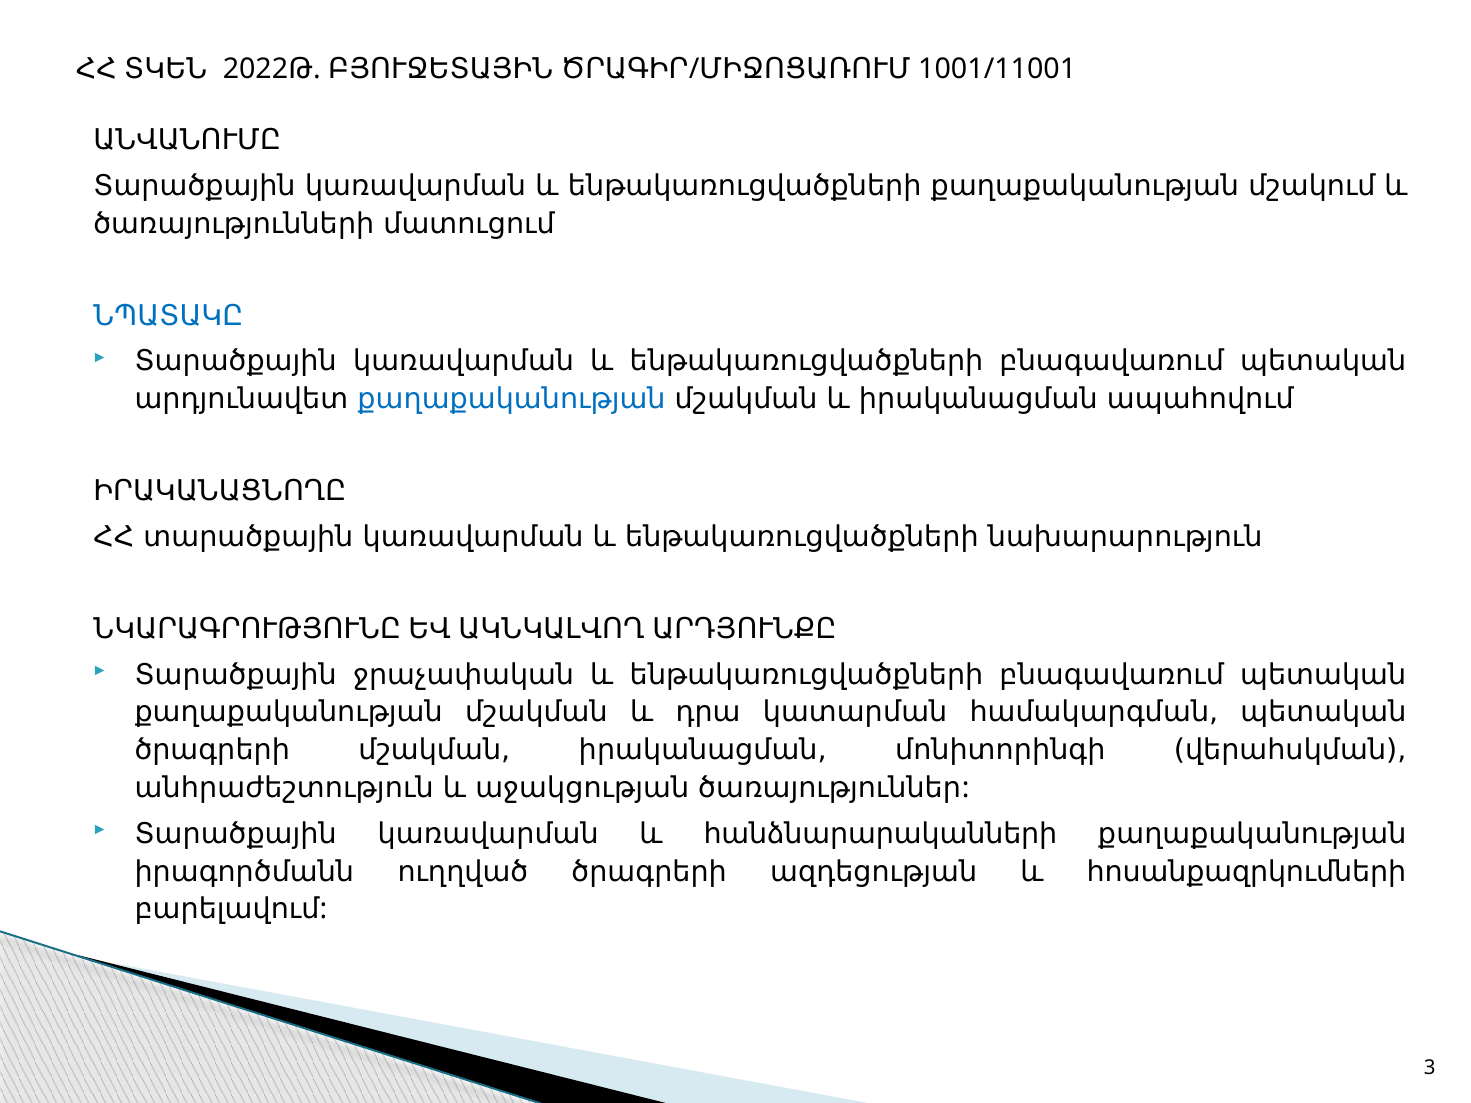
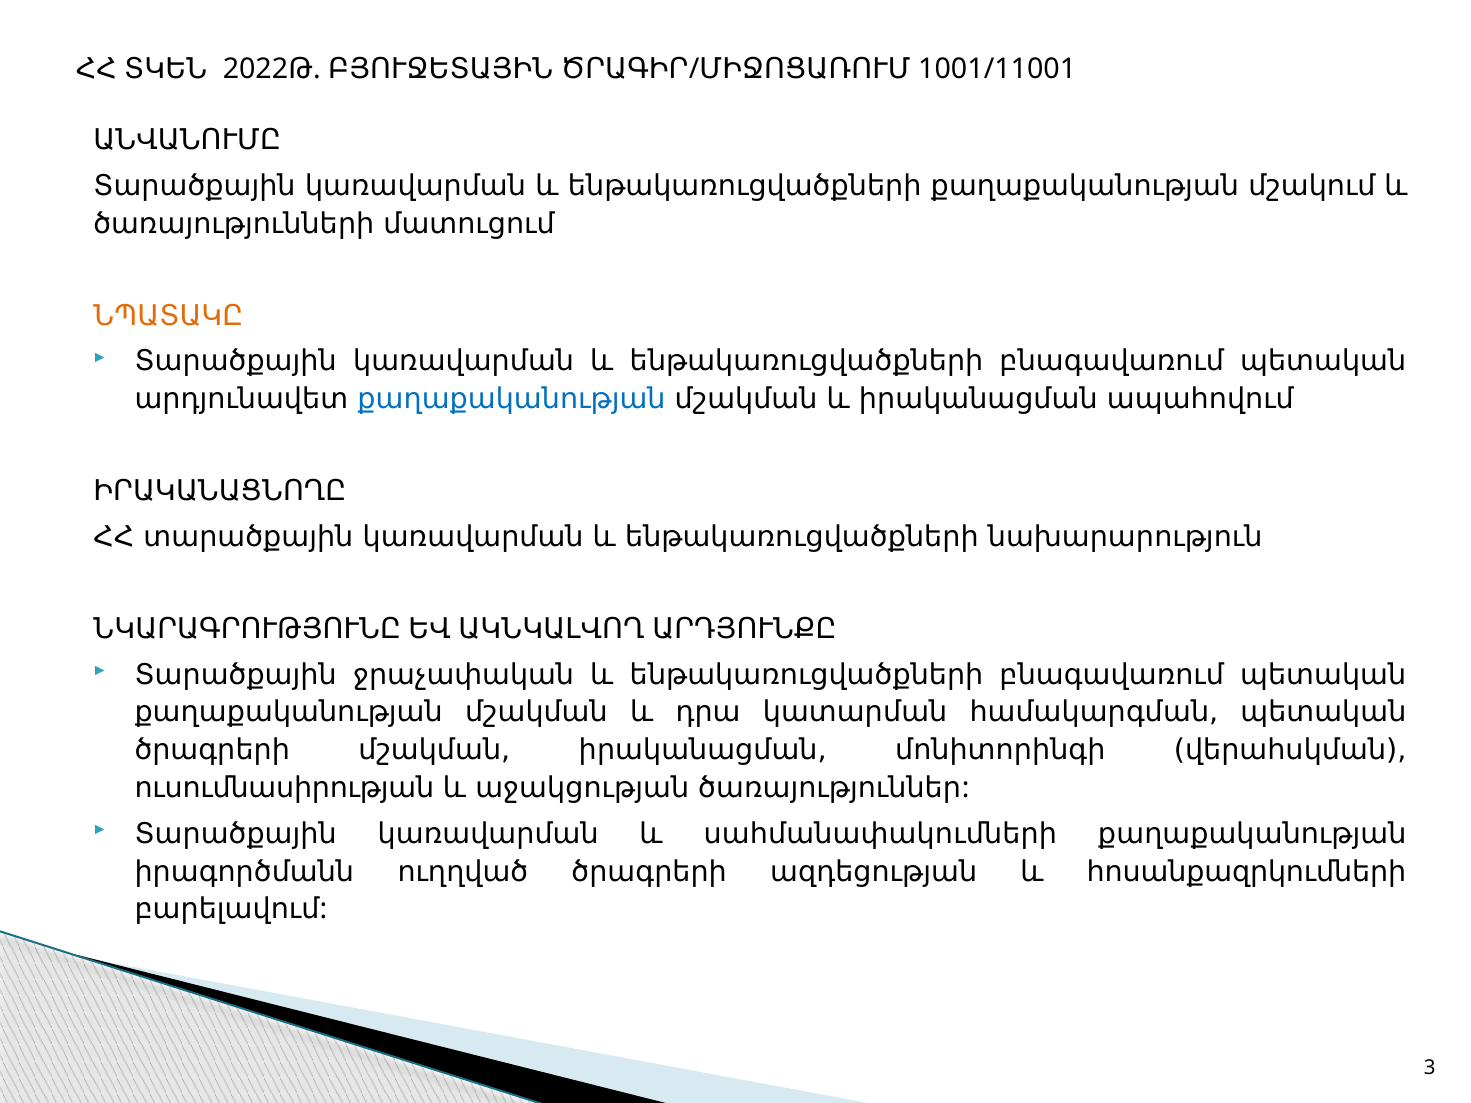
ՆՊԱՏԱԿԸ colour: blue -> orange
անհրաժեշտություն: անհրաժեշտություն -> ուսումնասիրության
հանձնարարականների: հանձնարարականների -> սահմանափակումների
